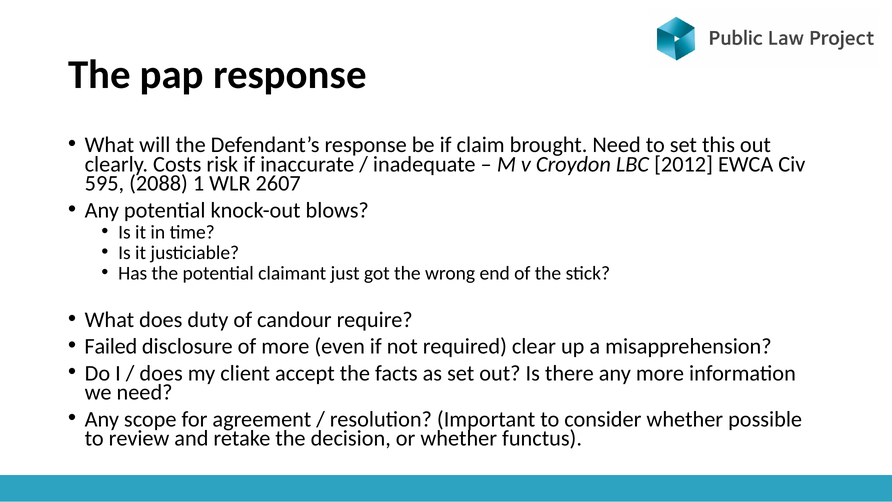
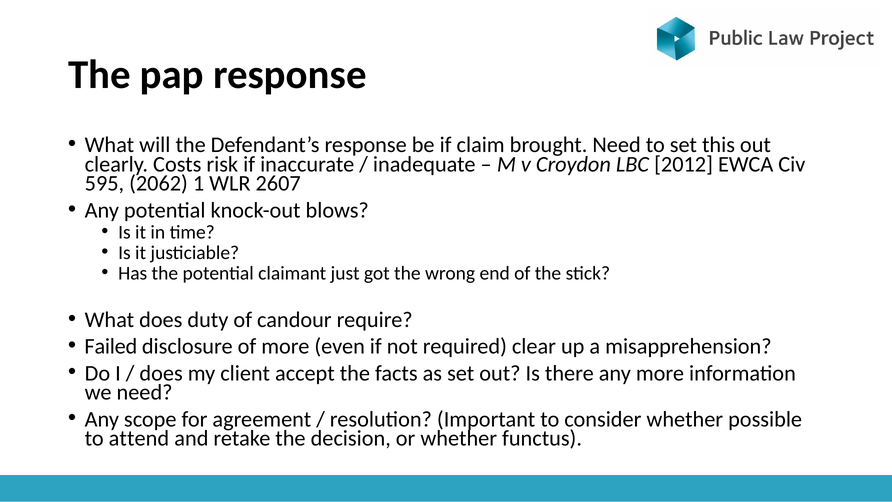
2088: 2088 -> 2062
review: review -> attend
